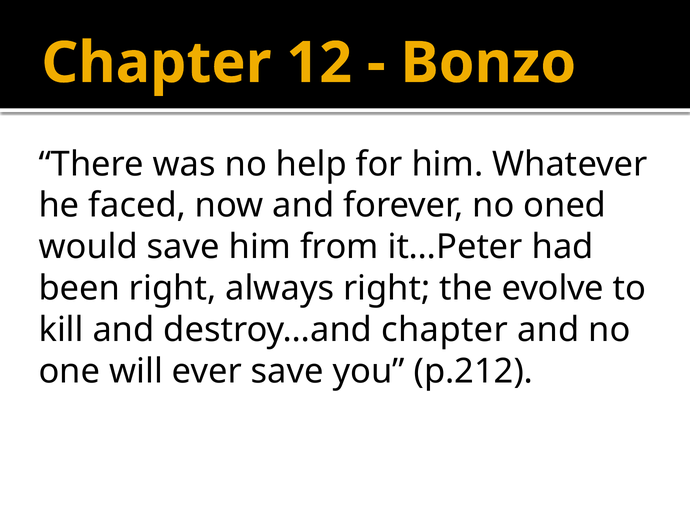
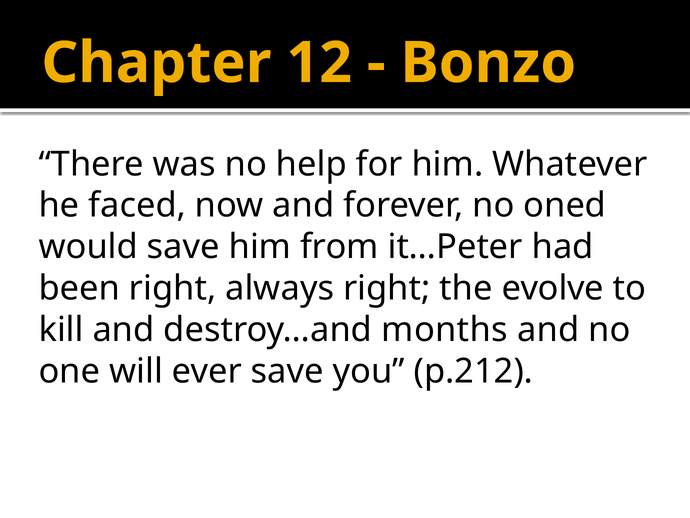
destroy…and chapter: chapter -> months
